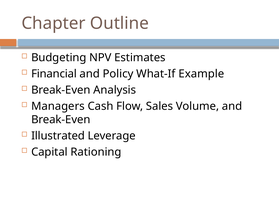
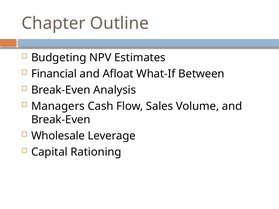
Policy: Policy -> Afloat
Example: Example -> Between
Illustrated: Illustrated -> Wholesale
